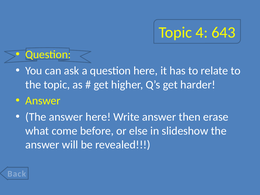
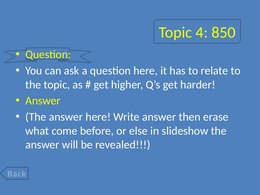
643: 643 -> 850
